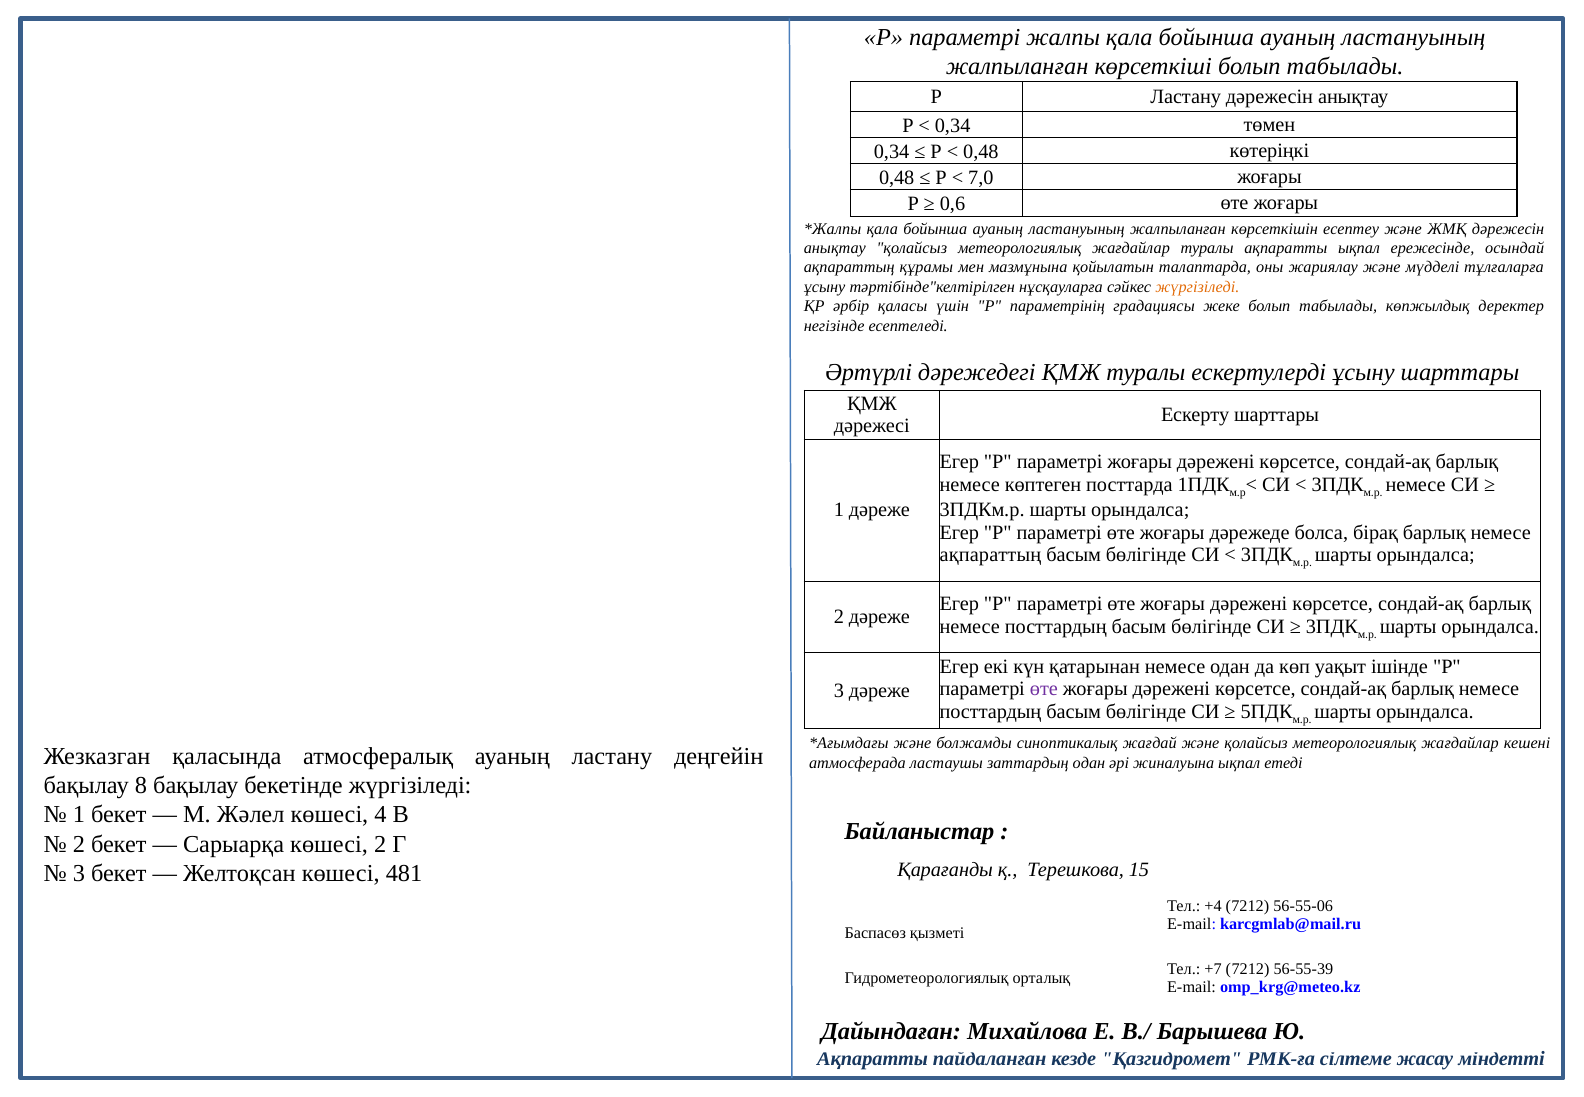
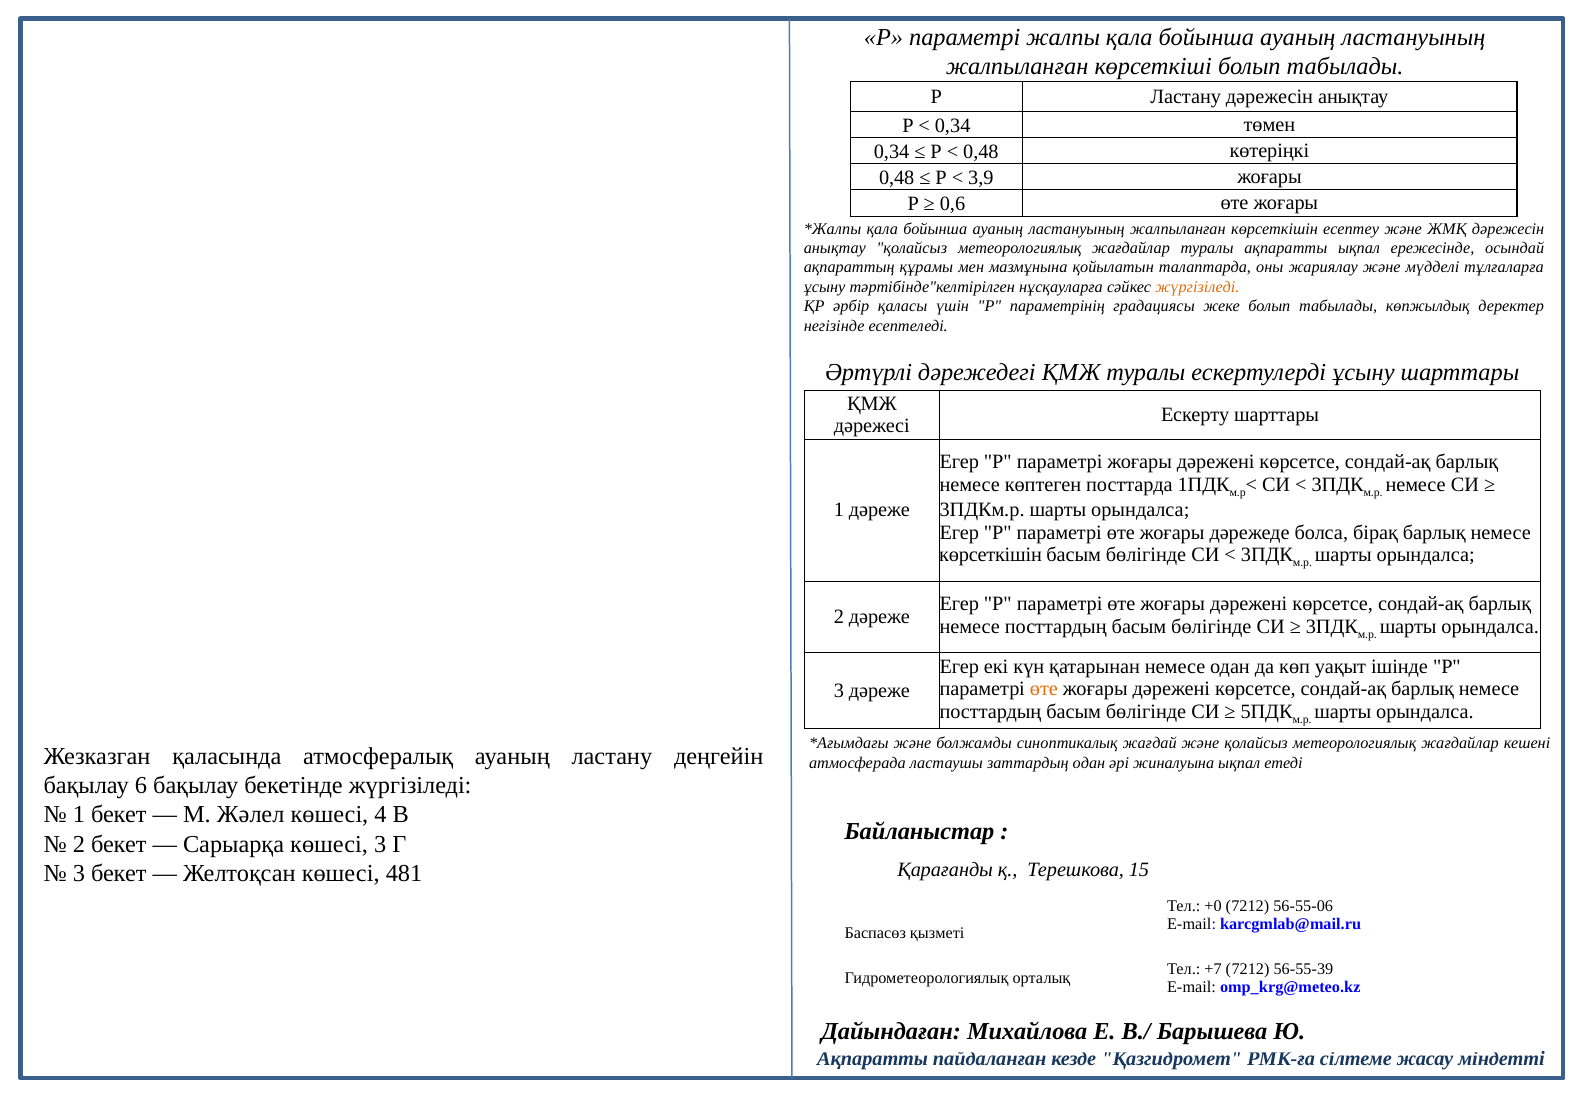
7,0: 7,0 -> 3,9
ақпараттың at (990, 555): ақпараттың -> көрсеткішін
өте at (1044, 689) colour: purple -> orange
8: 8 -> 6
көшесі 2: 2 -> 3
+4: +4 -> +0
